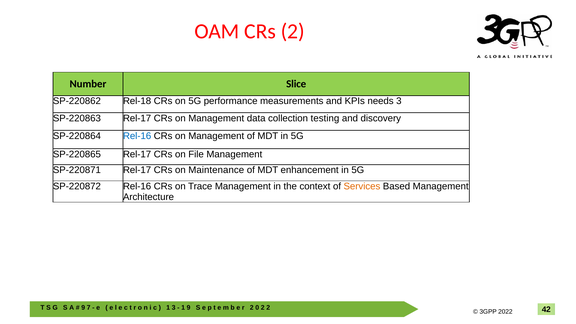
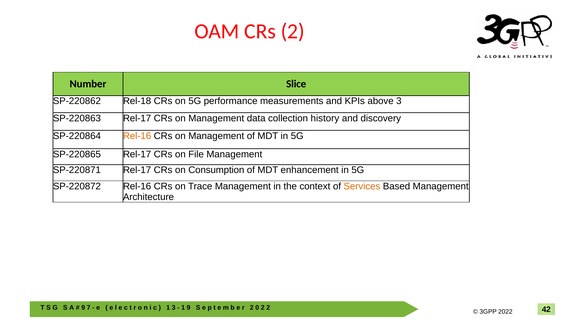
needs: needs -> above
testing: testing -> history
Rel-16 at (137, 136) colour: blue -> orange
Maintenance: Maintenance -> Consumption
